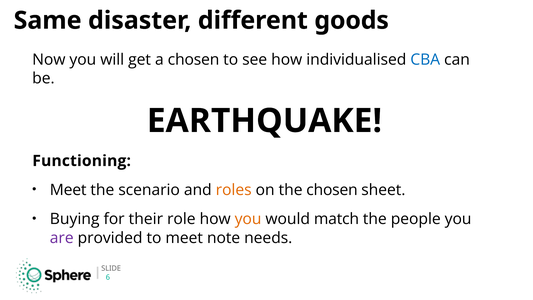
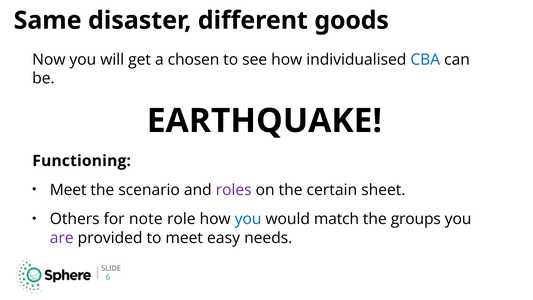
roles colour: orange -> purple
the chosen: chosen -> certain
Buying: Buying -> Others
their: their -> note
you at (248, 219) colour: orange -> blue
people: people -> groups
note: note -> easy
